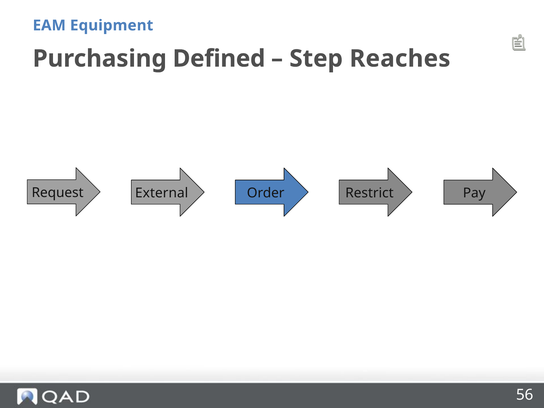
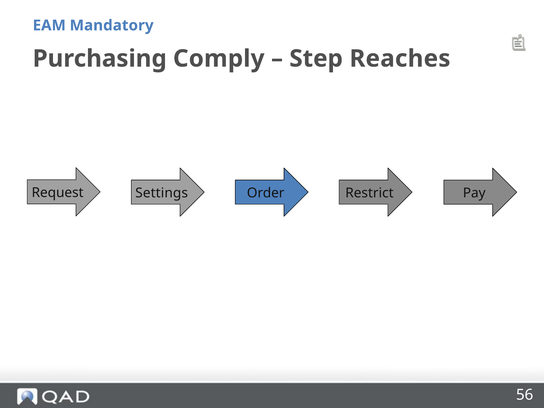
Equipment: Equipment -> Mandatory
Defined: Defined -> Comply
External: External -> Settings
